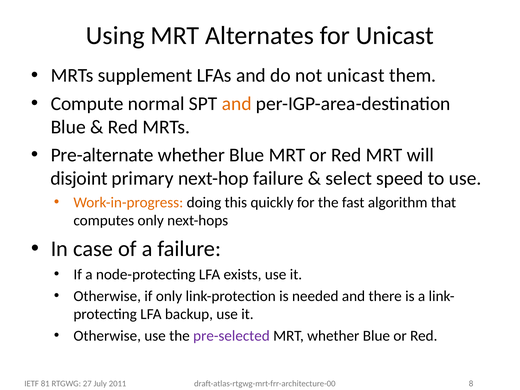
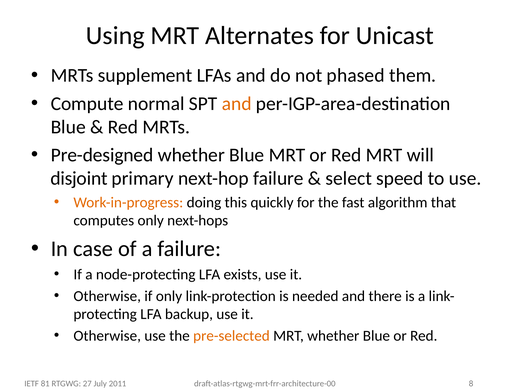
not unicast: unicast -> phased
Pre-alternate: Pre-alternate -> Pre-designed
pre-selected colour: purple -> orange
